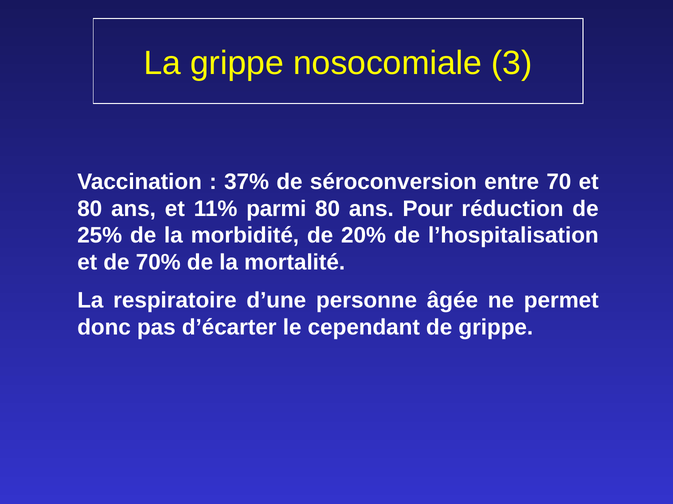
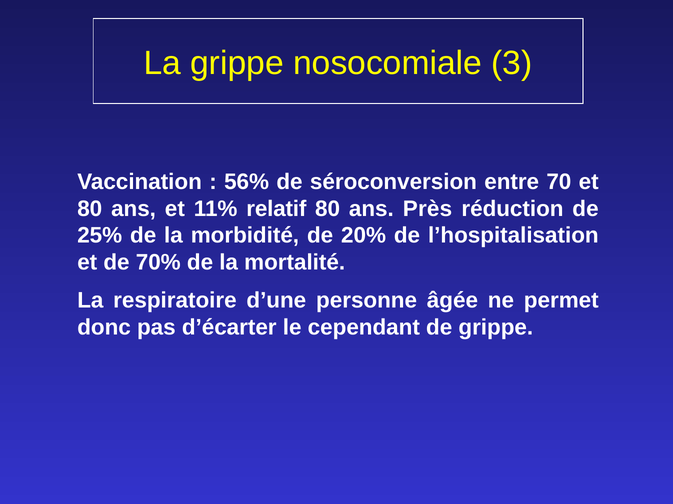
37%: 37% -> 56%
parmi: parmi -> relatif
Pour: Pour -> Près
